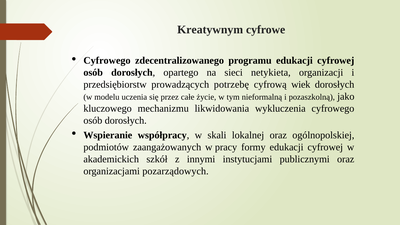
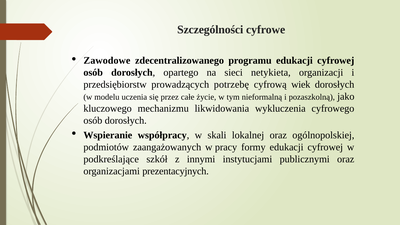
Kreatywnym: Kreatywnym -> Szczególności
Cyfrowego at (107, 61): Cyfrowego -> Zawodowe
akademickich: akademickich -> podkreślające
pozarządowych: pozarządowych -> prezentacyjnych
